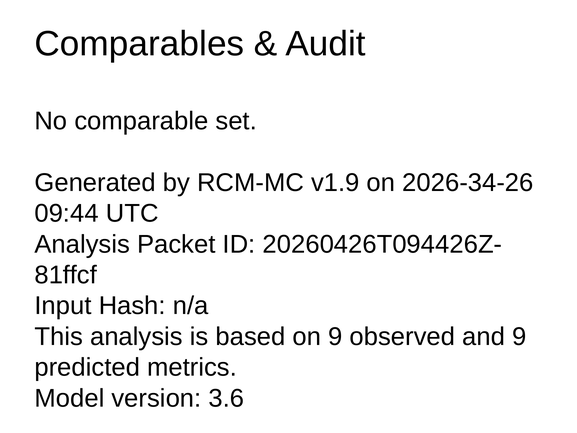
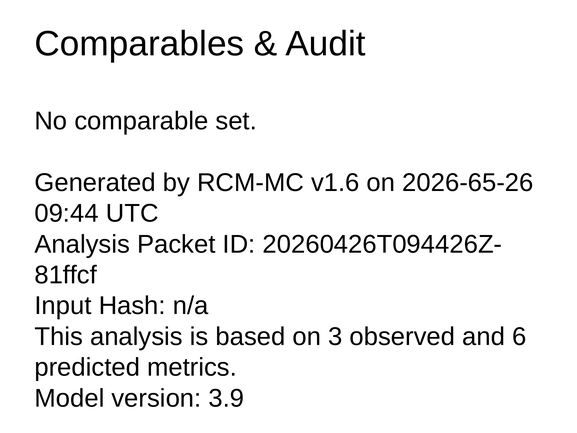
v1.9: v1.9 -> v1.6
2026-34-26: 2026-34-26 -> 2026-65-26
on 9: 9 -> 3
and 9: 9 -> 6
3.6: 3.6 -> 3.9
